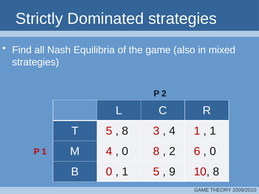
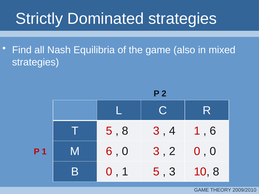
1 at (213, 131): 1 -> 6
M 4: 4 -> 6
0 8: 8 -> 3
2 6: 6 -> 0
9 at (172, 172): 9 -> 3
